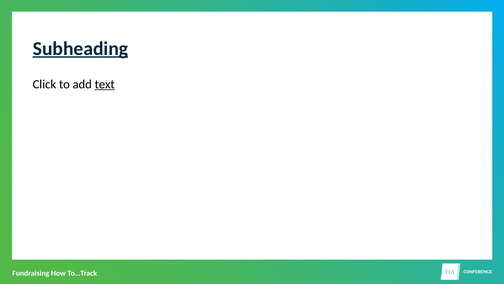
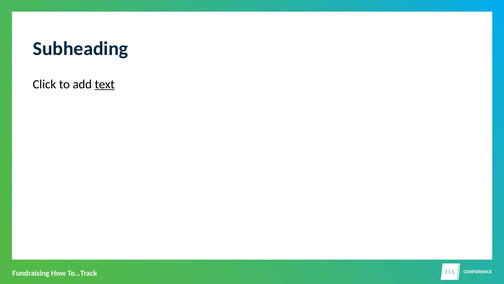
Subheading underline: present -> none
